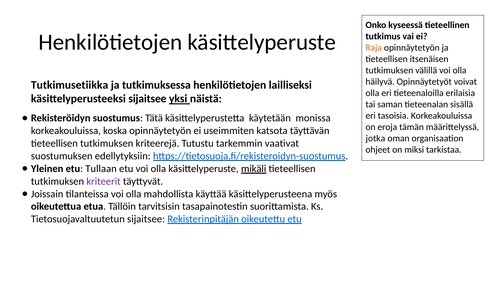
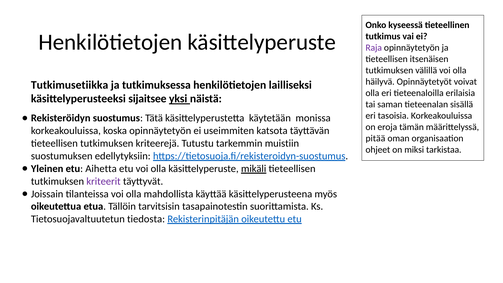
Raja colour: orange -> purple
jotka: jotka -> pitää
vaativat: vaativat -> muistiin
Tullaan: Tullaan -> Aihetta
Tietosuojavaltuutetun sijaitsee: sijaitsee -> tiedosta
